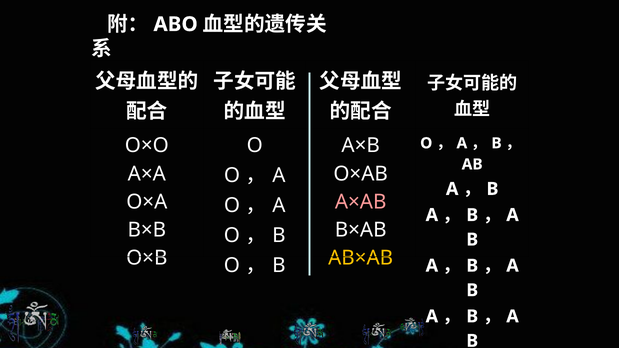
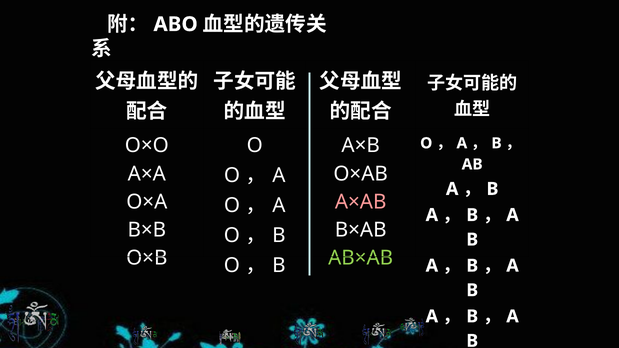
AB×AB colour: yellow -> light green
